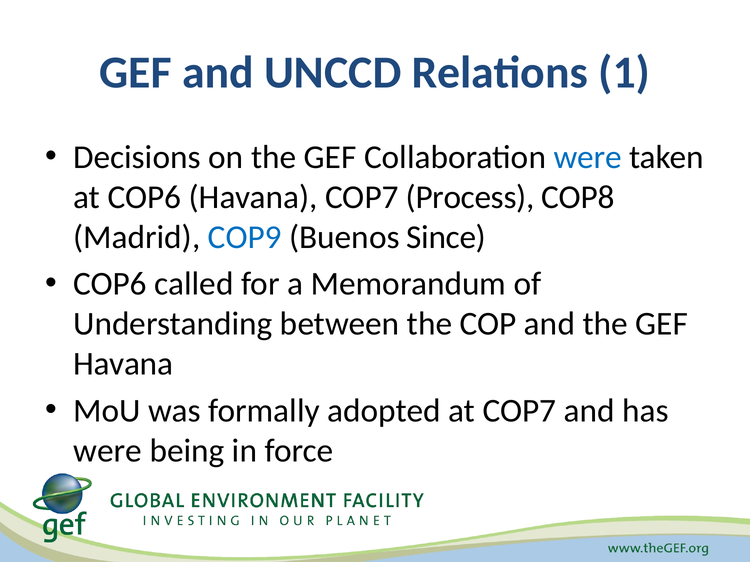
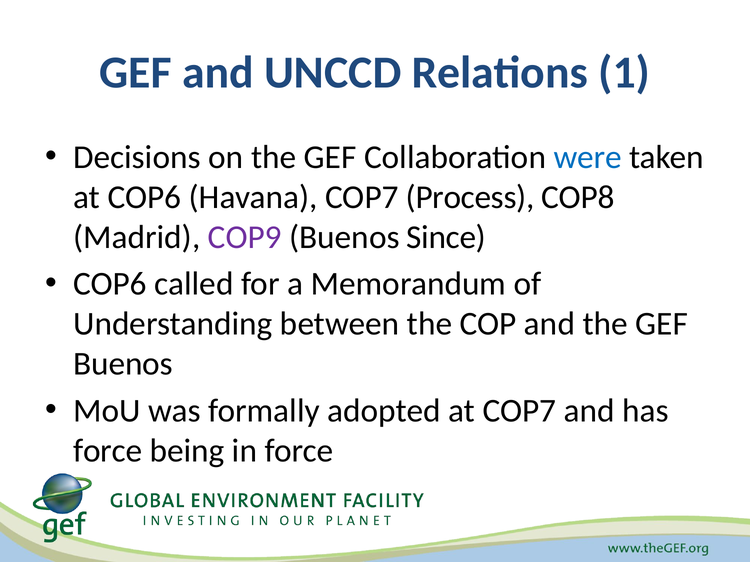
COP9 colour: blue -> purple
Havana at (123, 364): Havana -> Buenos
were at (107, 451): were -> force
